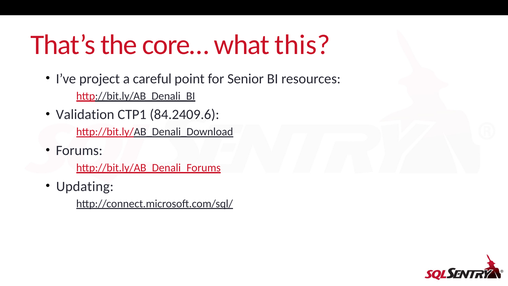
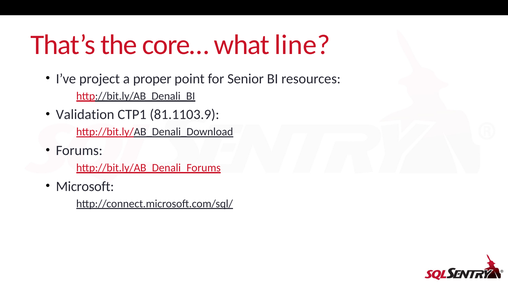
this: this -> line
careful: careful -> proper
84.2409.6: 84.2409.6 -> 81.1103.9
Updating: Updating -> Microsoft
